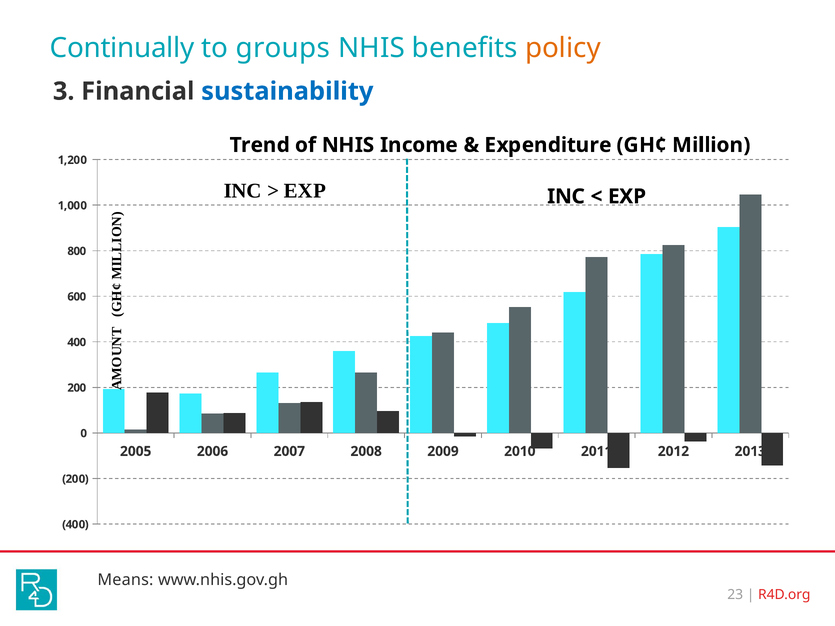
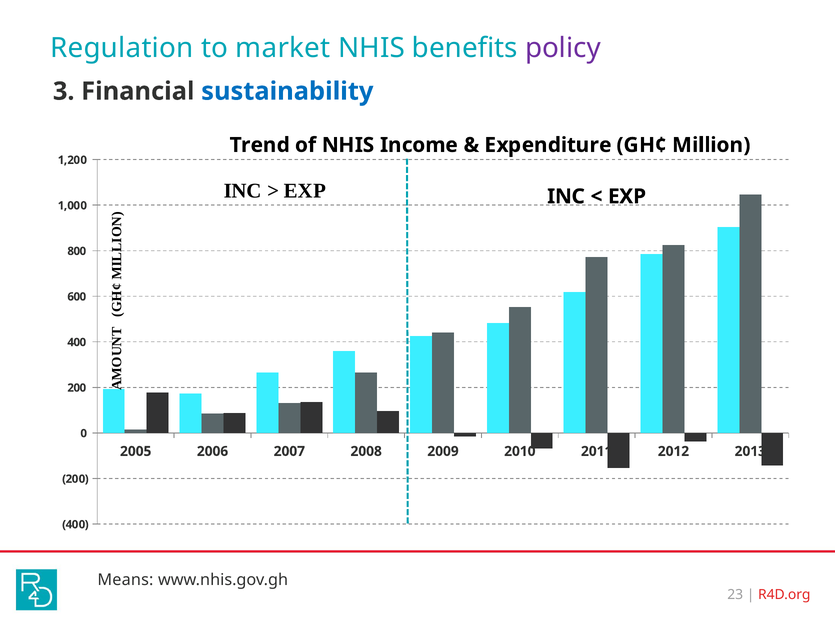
Continually: Continually -> Regulation
groups: groups -> market
policy colour: orange -> purple
